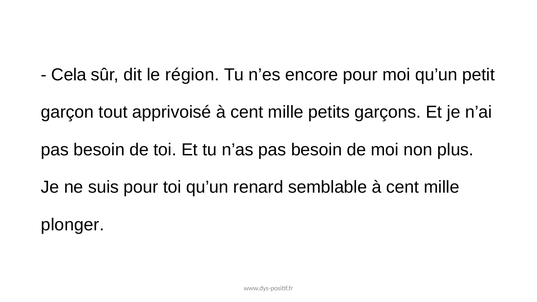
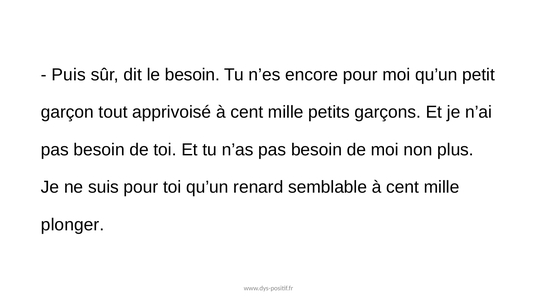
Cela: Cela -> Puis
le région: région -> besoin
